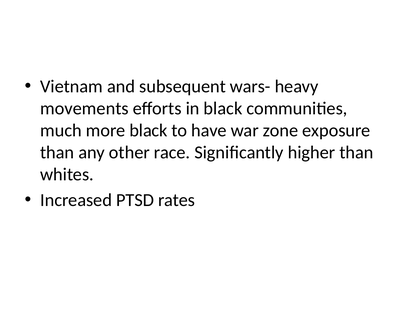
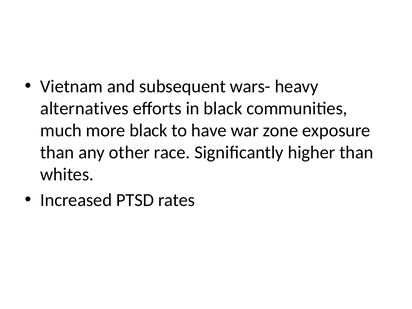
movements: movements -> alternatives
